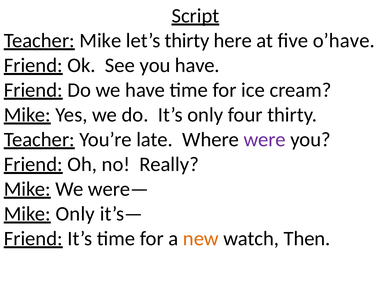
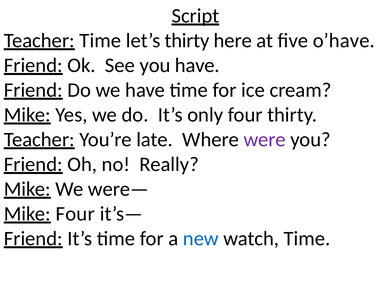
Mike at (100, 41): Mike -> Time
Only at (75, 214): Only -> Four
new colour: orange -> blue
watch Then: Then -> Time
